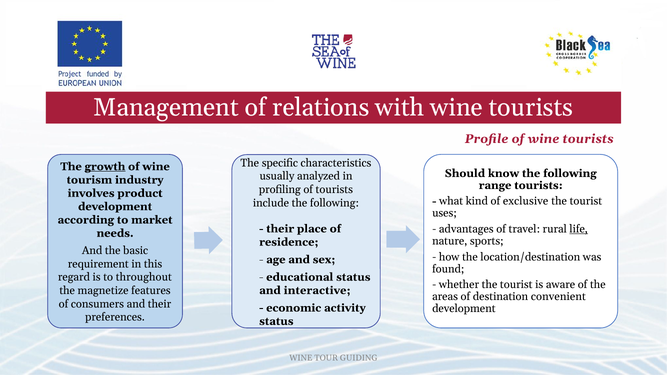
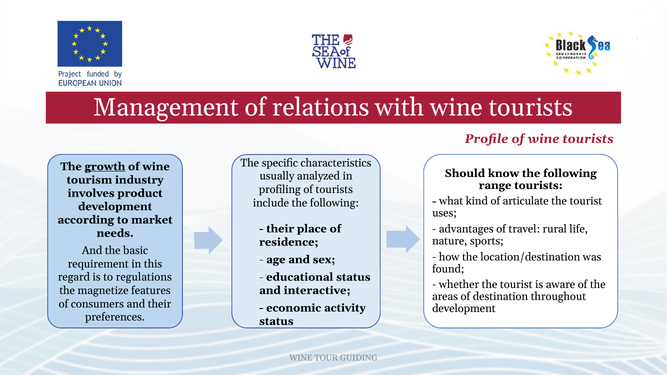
exclusive: exclusive -> articulate
life underline: present -> none
throughout: throughout -> regulations
convenient: convenient -> throughout
